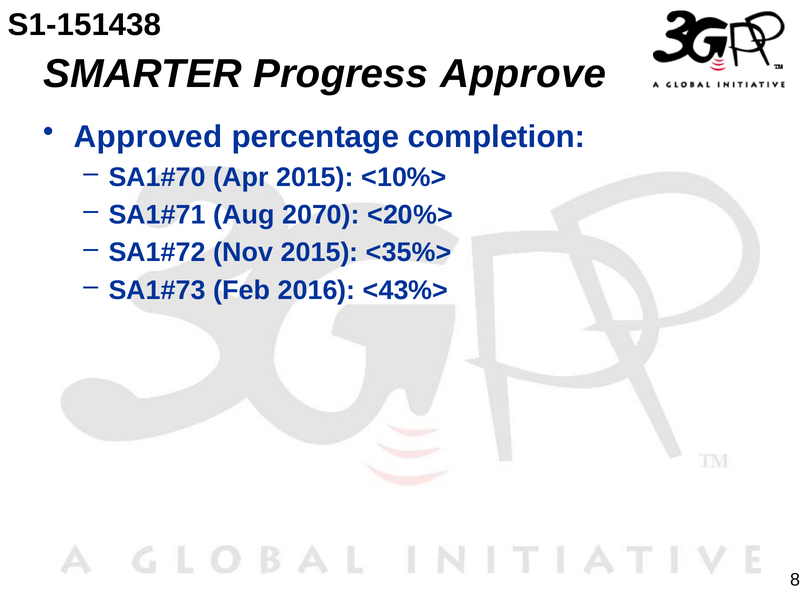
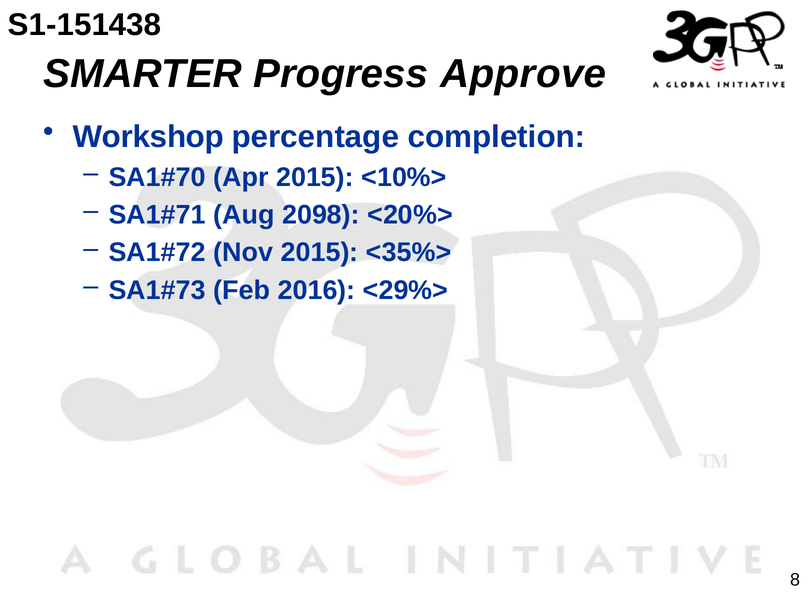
Approved: Approved -> Workshop
2070: 2070 -> 2098
<43%>: <43%> -> <29%>
